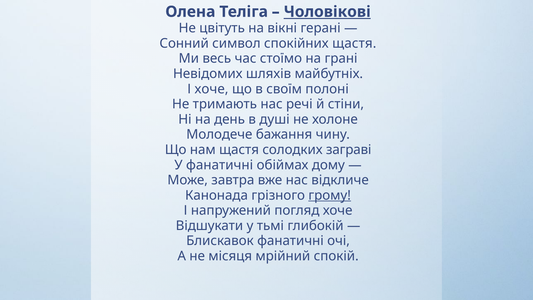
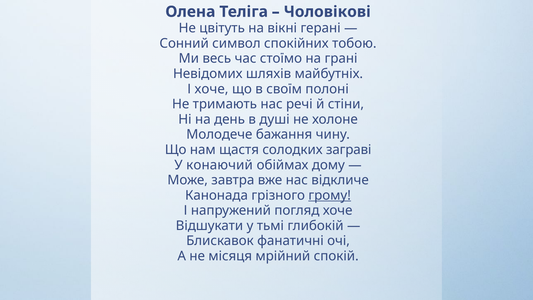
Чоловікові underline: present -> none
спокійних щастя: щастя -> тобою
У фанатичні: фанатичні -> конаючий
